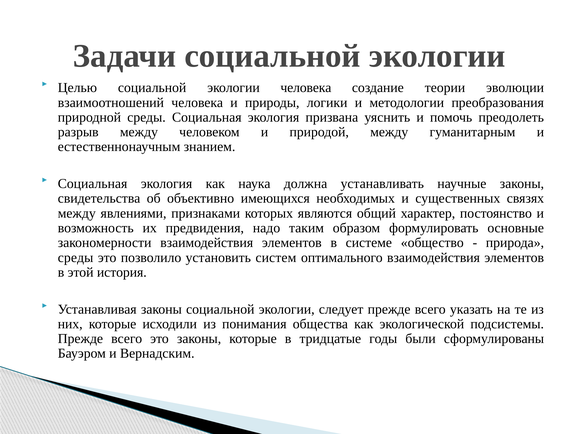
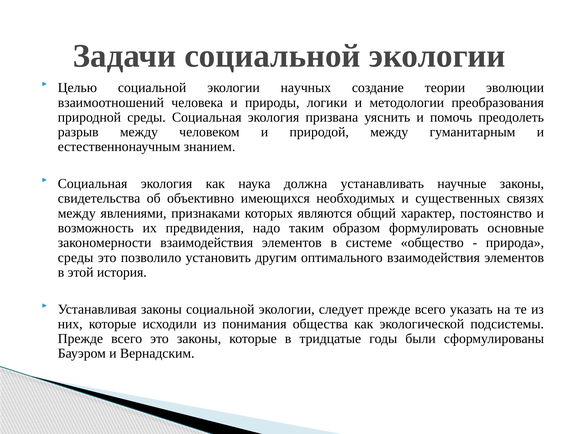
экологии человека: человека -> научных
систем: систем -> другим
